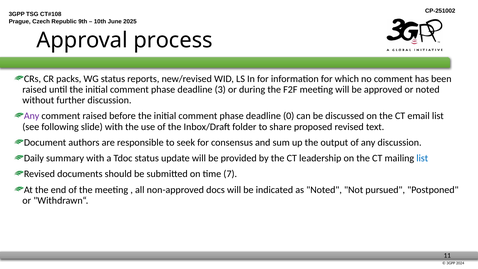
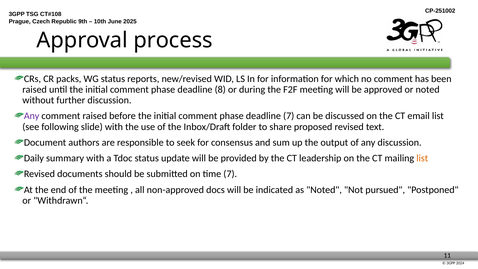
3: 3 -> 8
deadline 0: 0 -> 7
list at (422, 158) colour: blue -> orange
